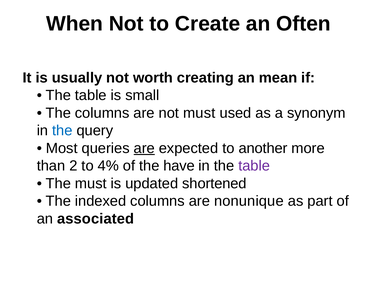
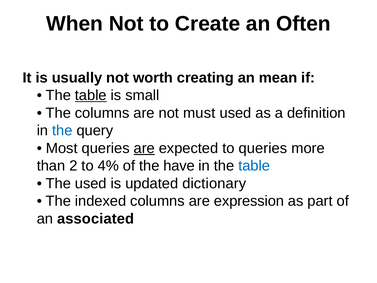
table at (91, 95) underline: none -> present
synonym: synonym -> definition
to another: another -> queries
table at (254, 166) colour: purple -> blue
The must: must -> used
shortened: shortened -> dictionary
nonunique: nonunique -> expression
